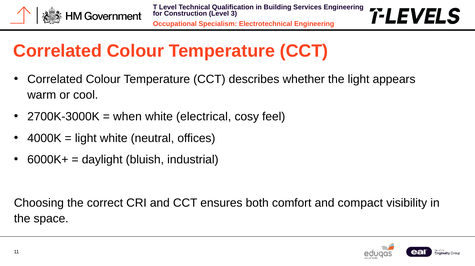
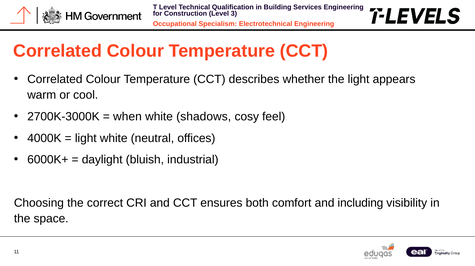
electrical: electrical -> shadows
compact: compact -> including
